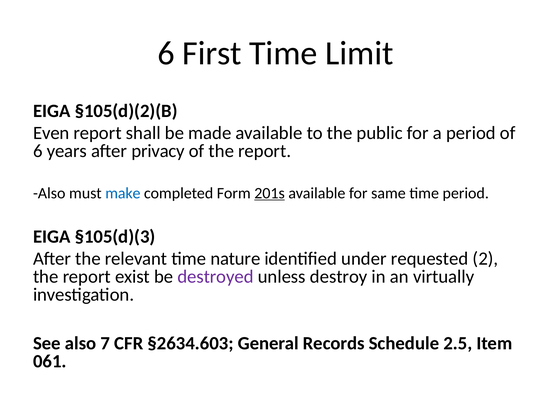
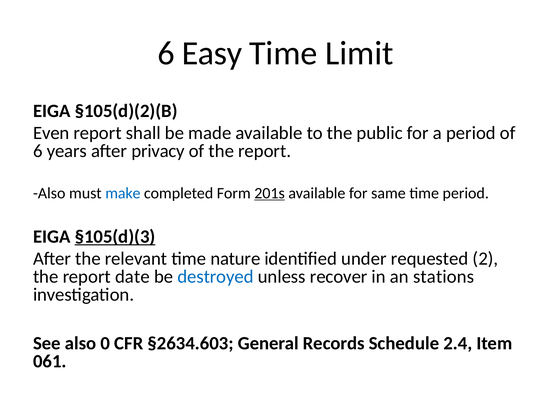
First: First -> Easy
§105(d)(3 underline: none -> present
exist: exist -> date
destroyed colour: purple -> blue
destroy: destroy -> recover
virtually: virtually -> stations
7: 7 -> 0
2.5: 2.5 -> 2.4
